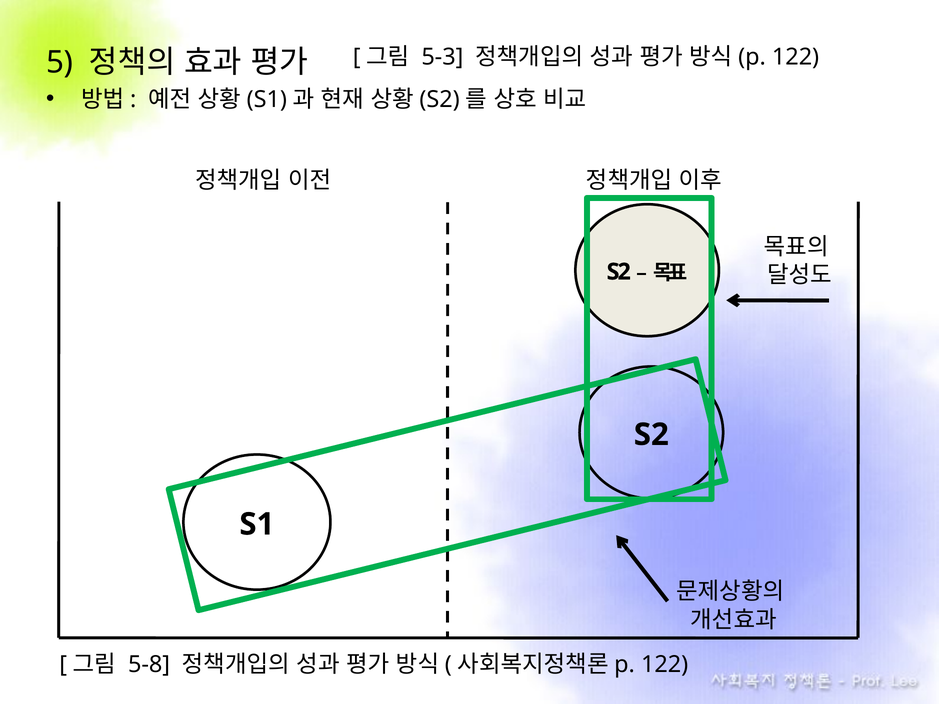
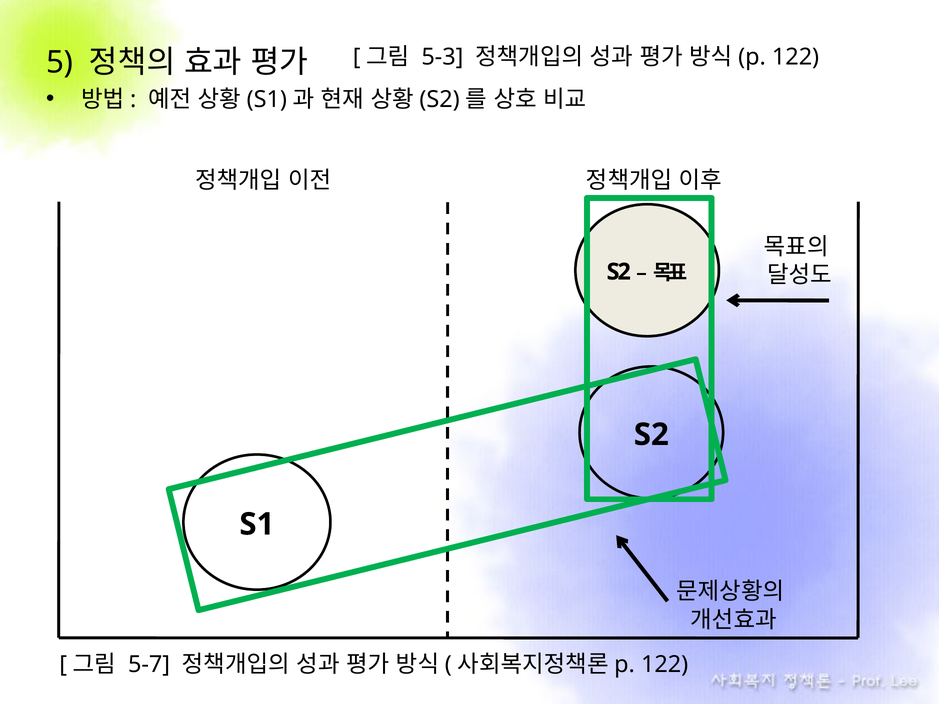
5-8: 5-8 -> 5-7
